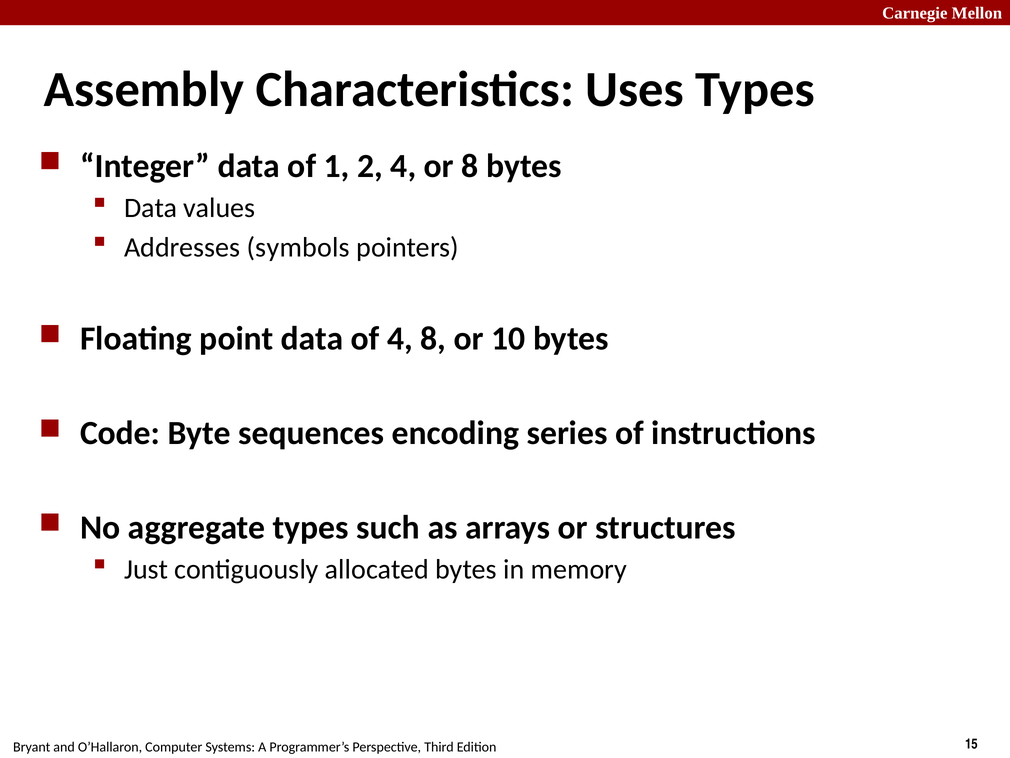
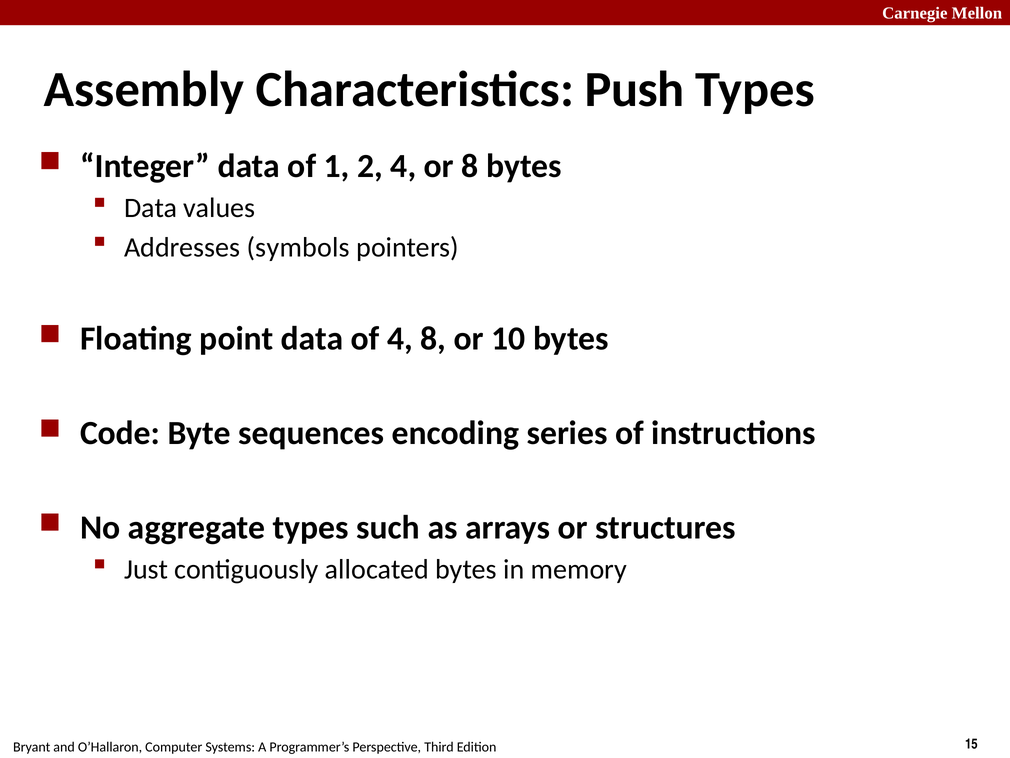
Uses: Uses -> Push
